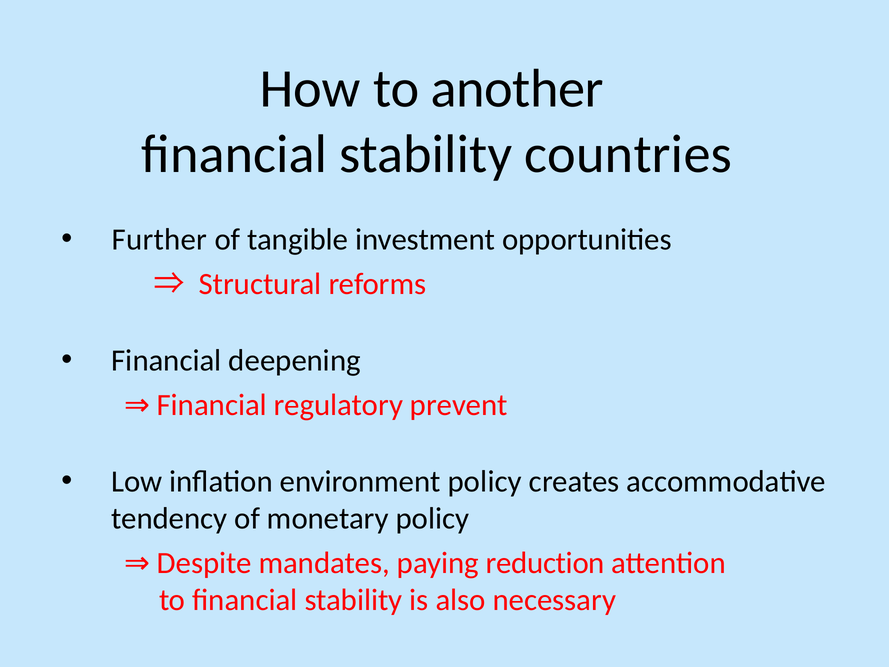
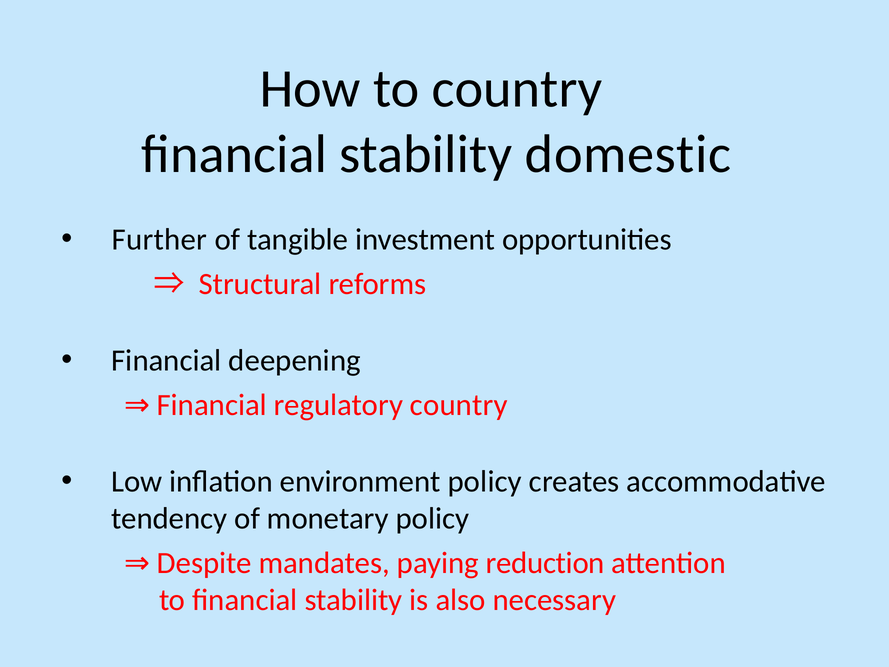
to another: another -> country
countries: countries -> domestic
regulatory prevent: prevent -> country
